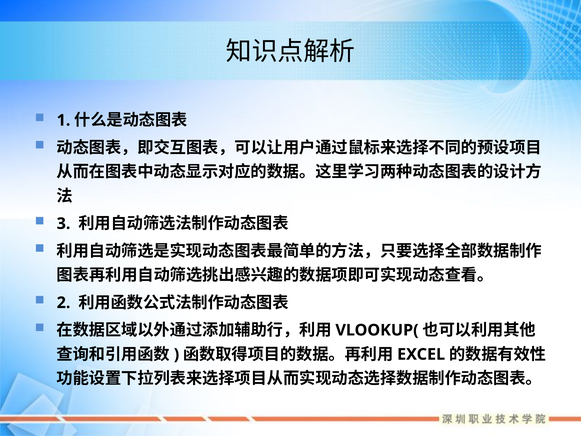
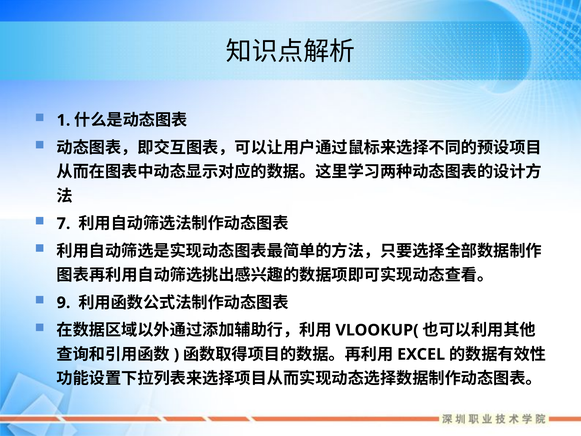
3: 3 -> 7
2: 2 -> 9
